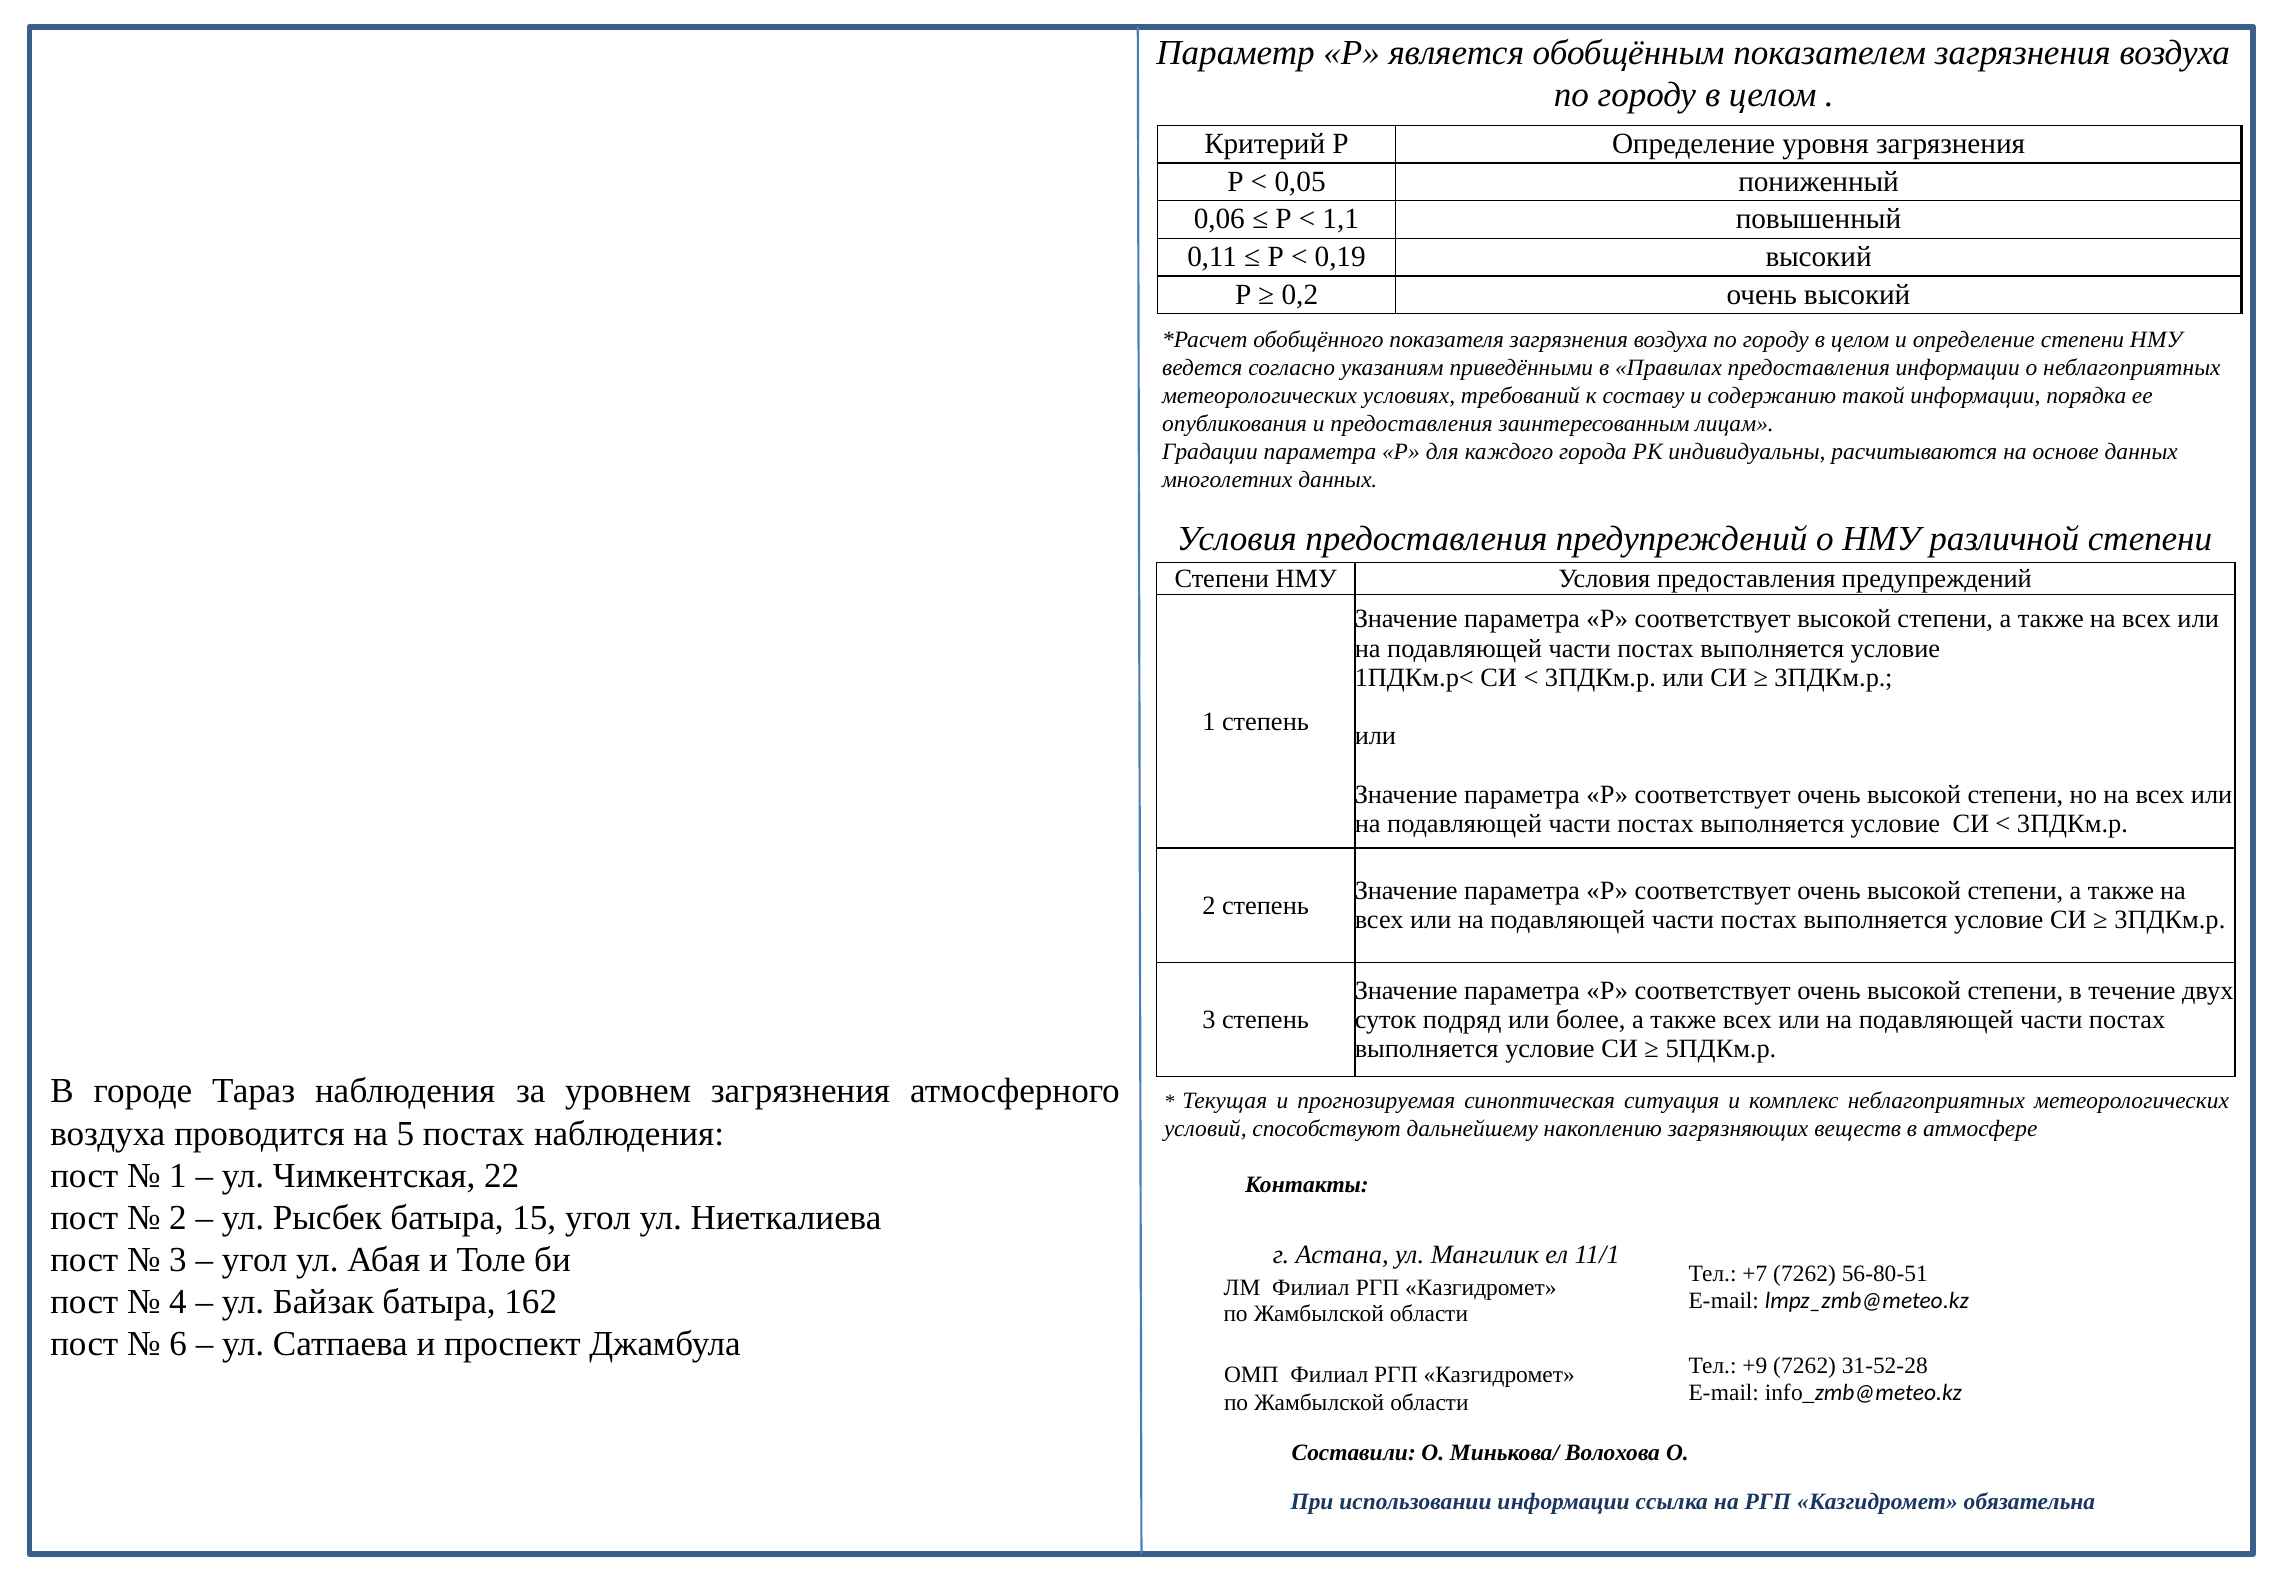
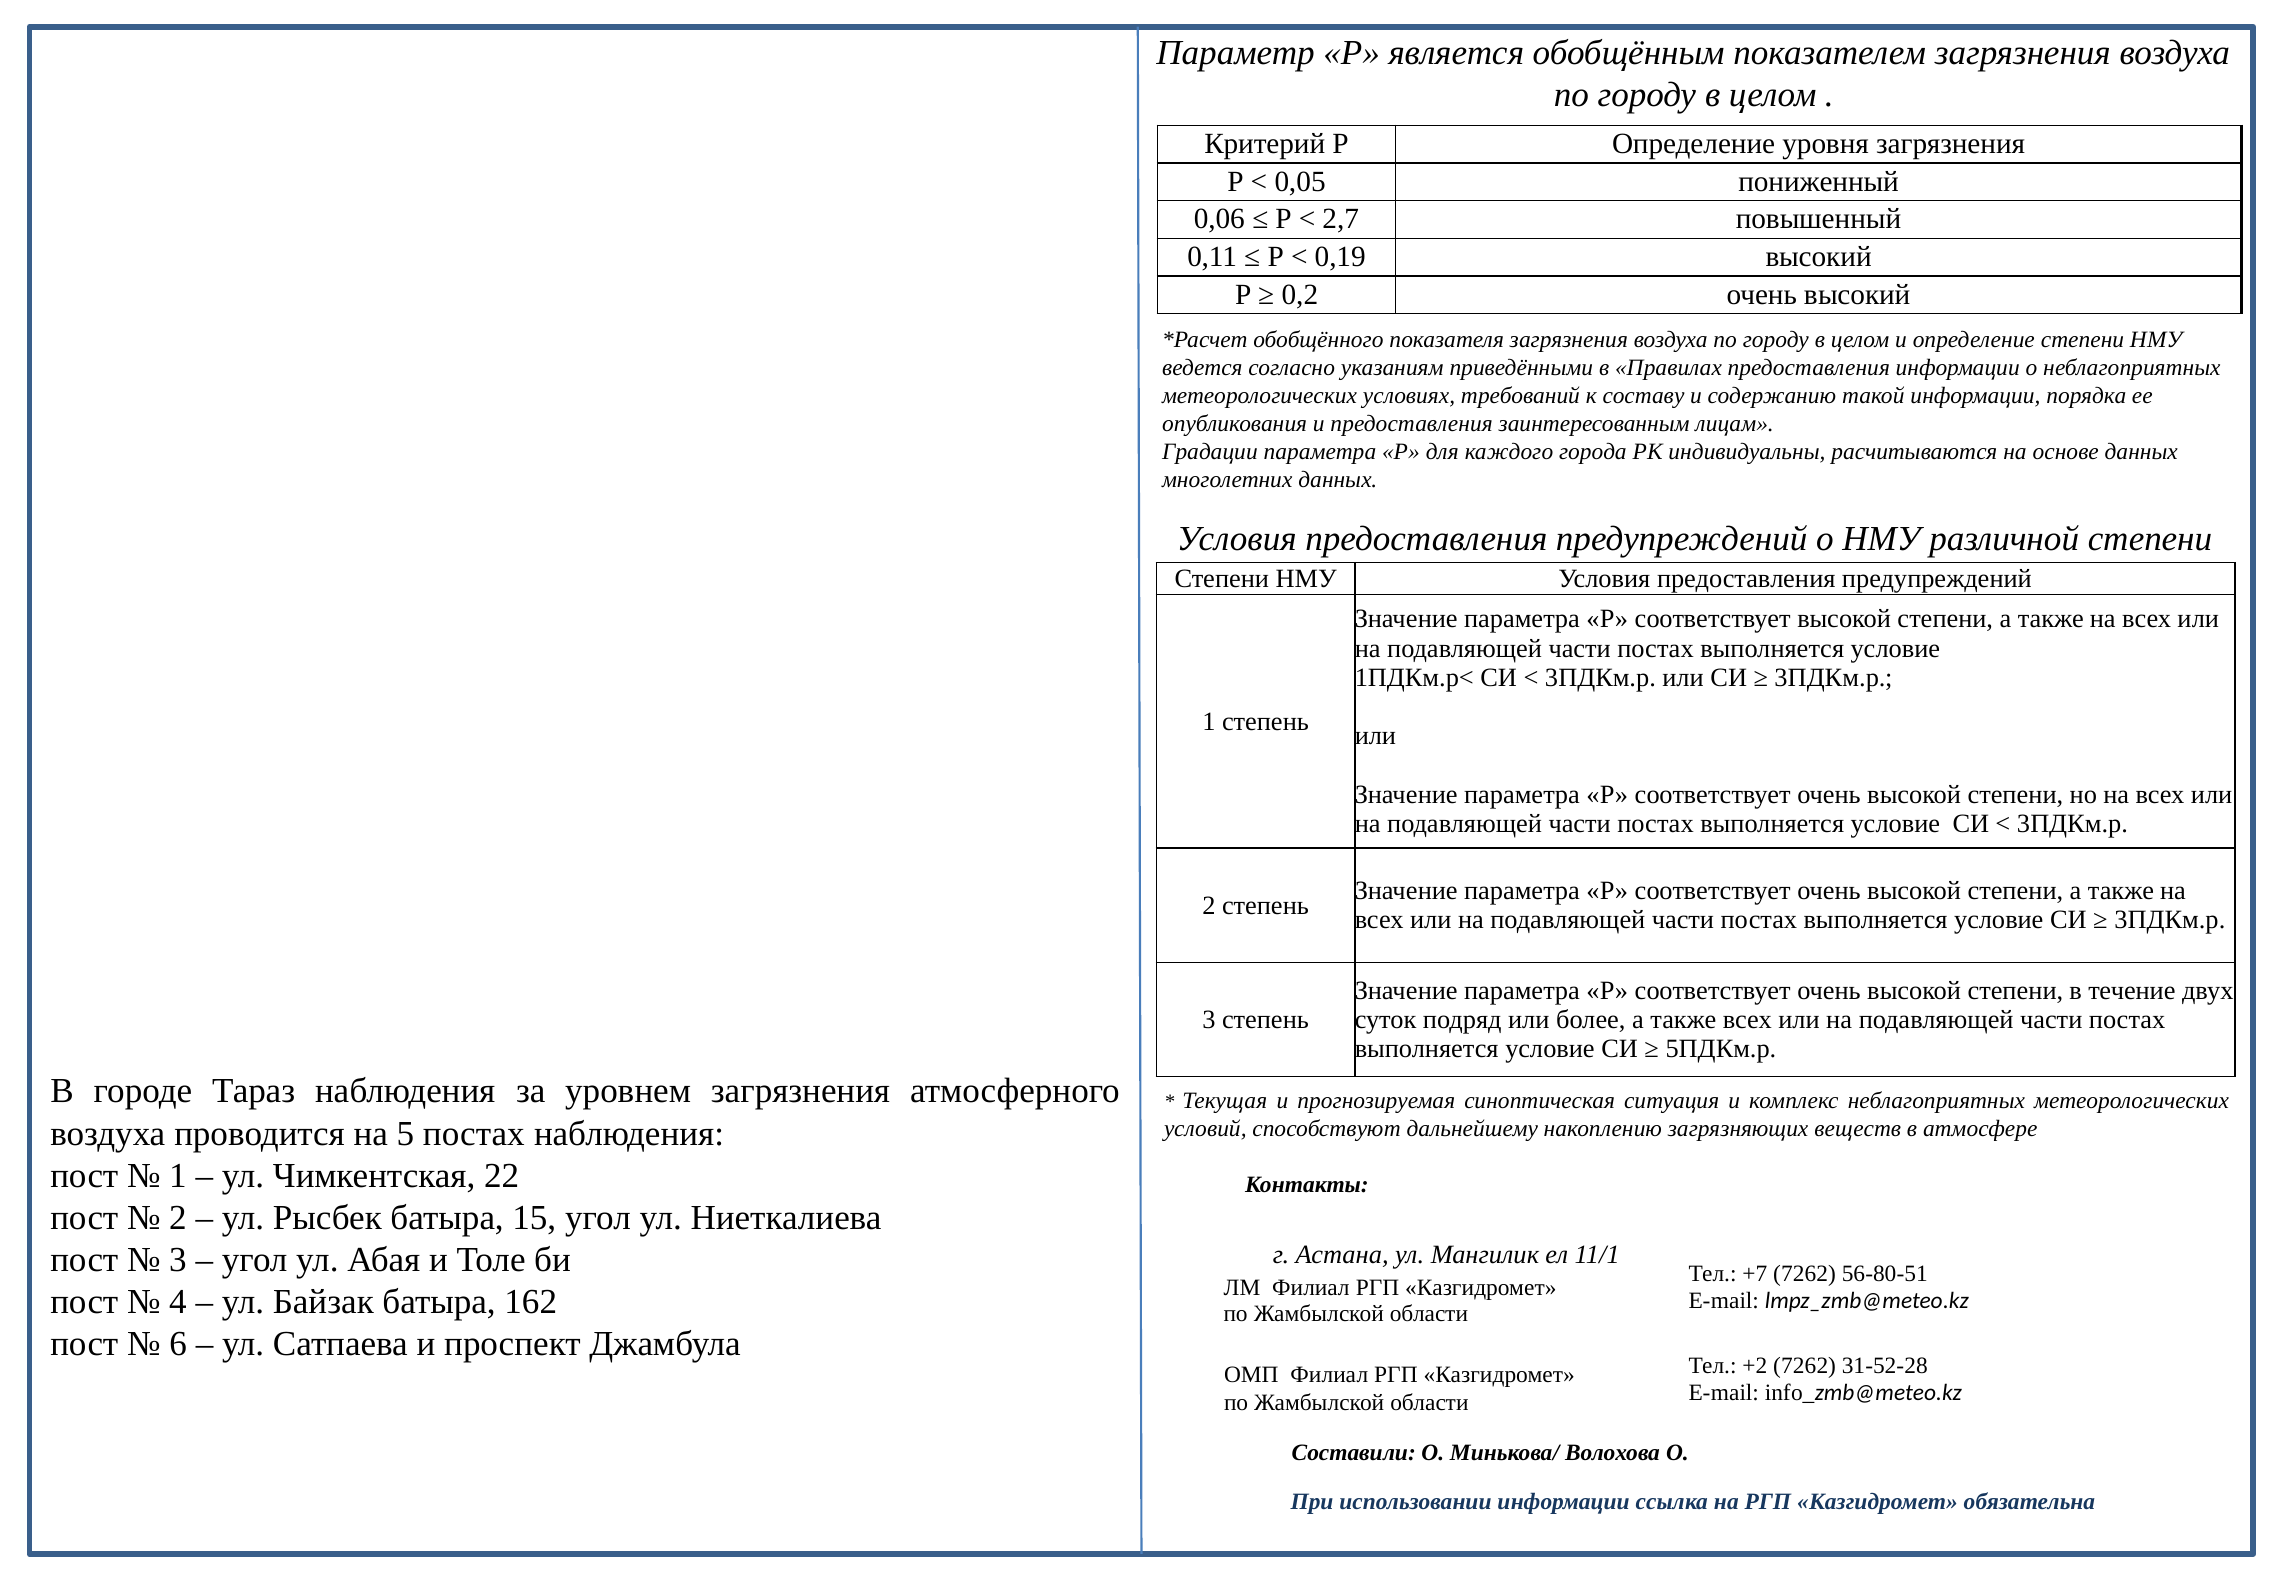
1,1: 1,1 -> 2,7
+9: +9 -> +2
